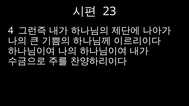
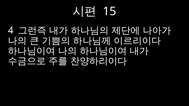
23: 23 -> 15
